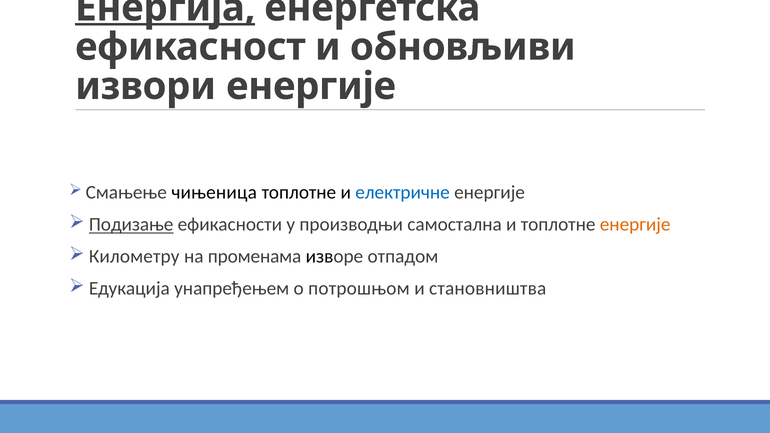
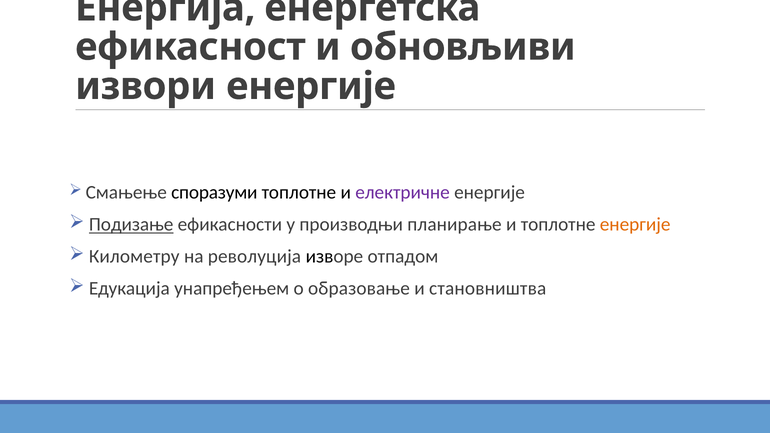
Енергија underline: present -> none
чињеница: чињеница -> споразуми
електричне colour: blue -> purple
самостална: самостална -> планирање
променама: променама -> револуција
потрошњом: потрошњом -> образовање
